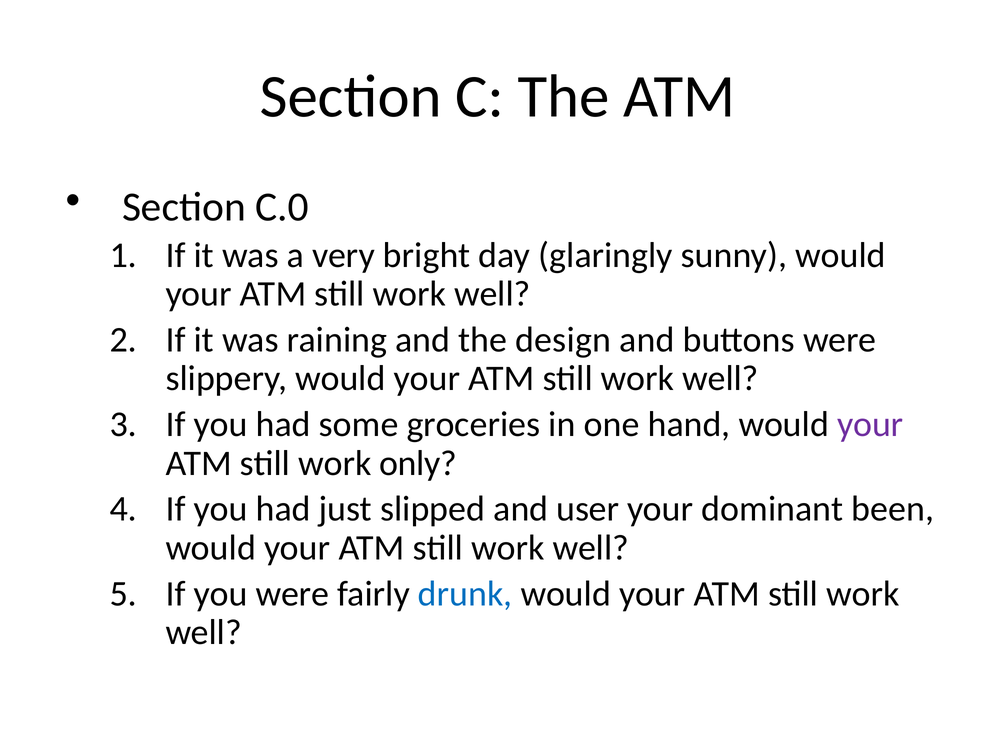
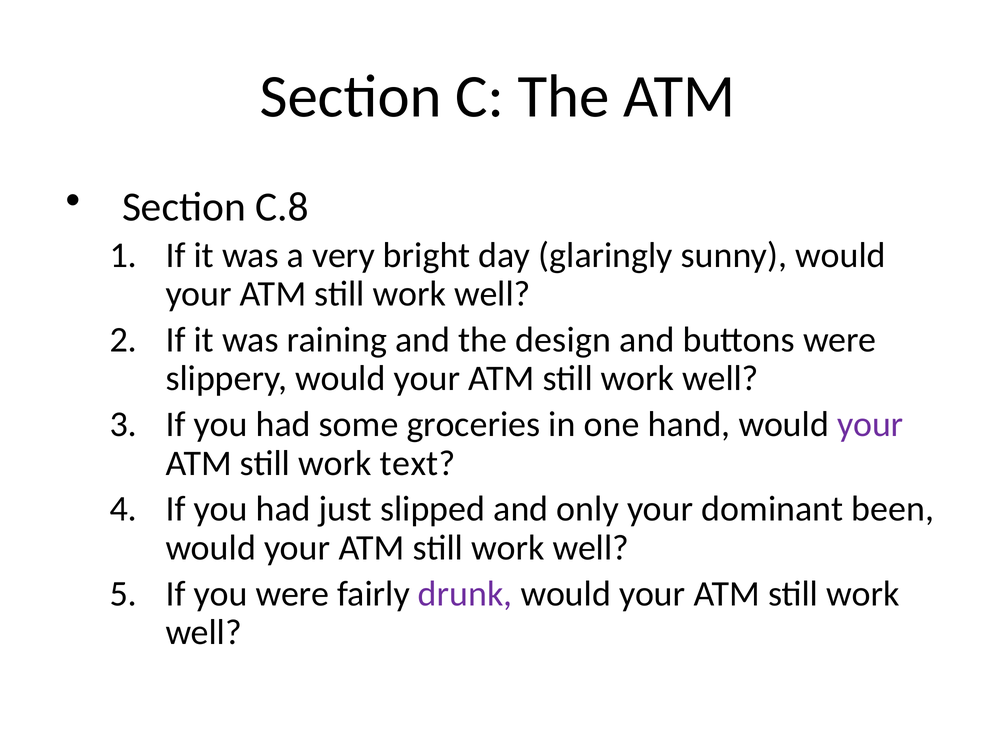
C.0: C.0 -> C.8
only: only -> text
user: user -> only
drunk colour: blue -> purple
